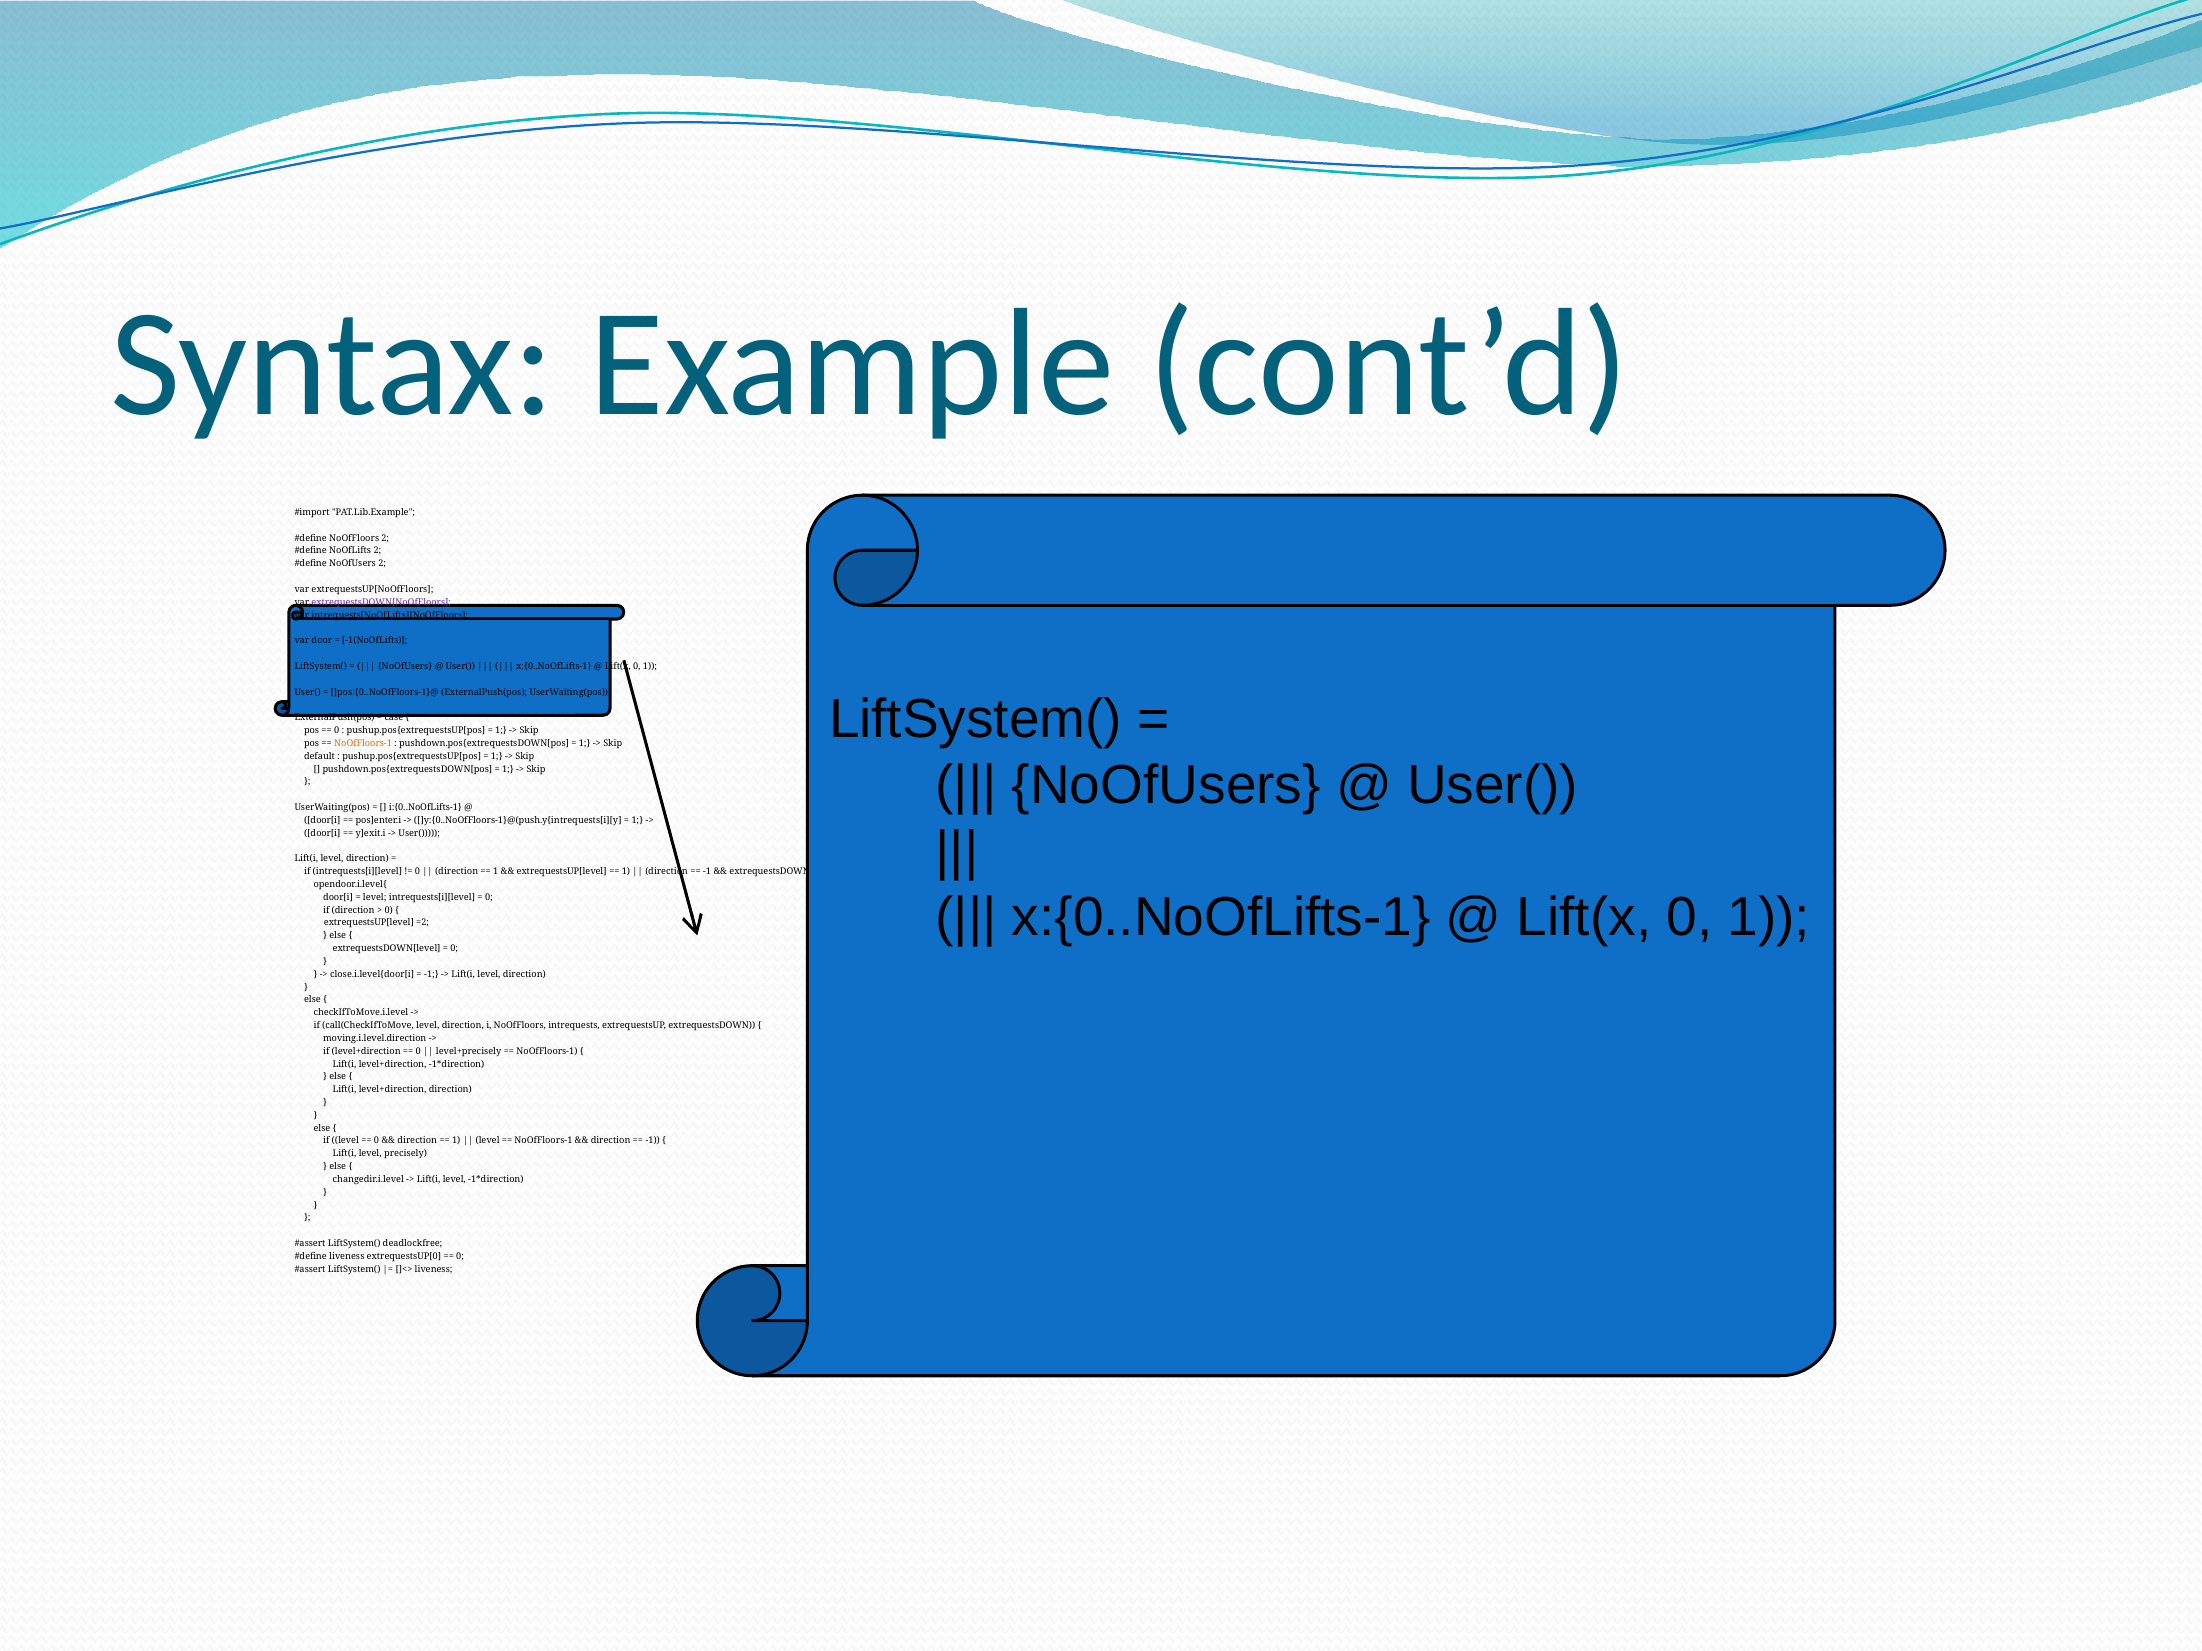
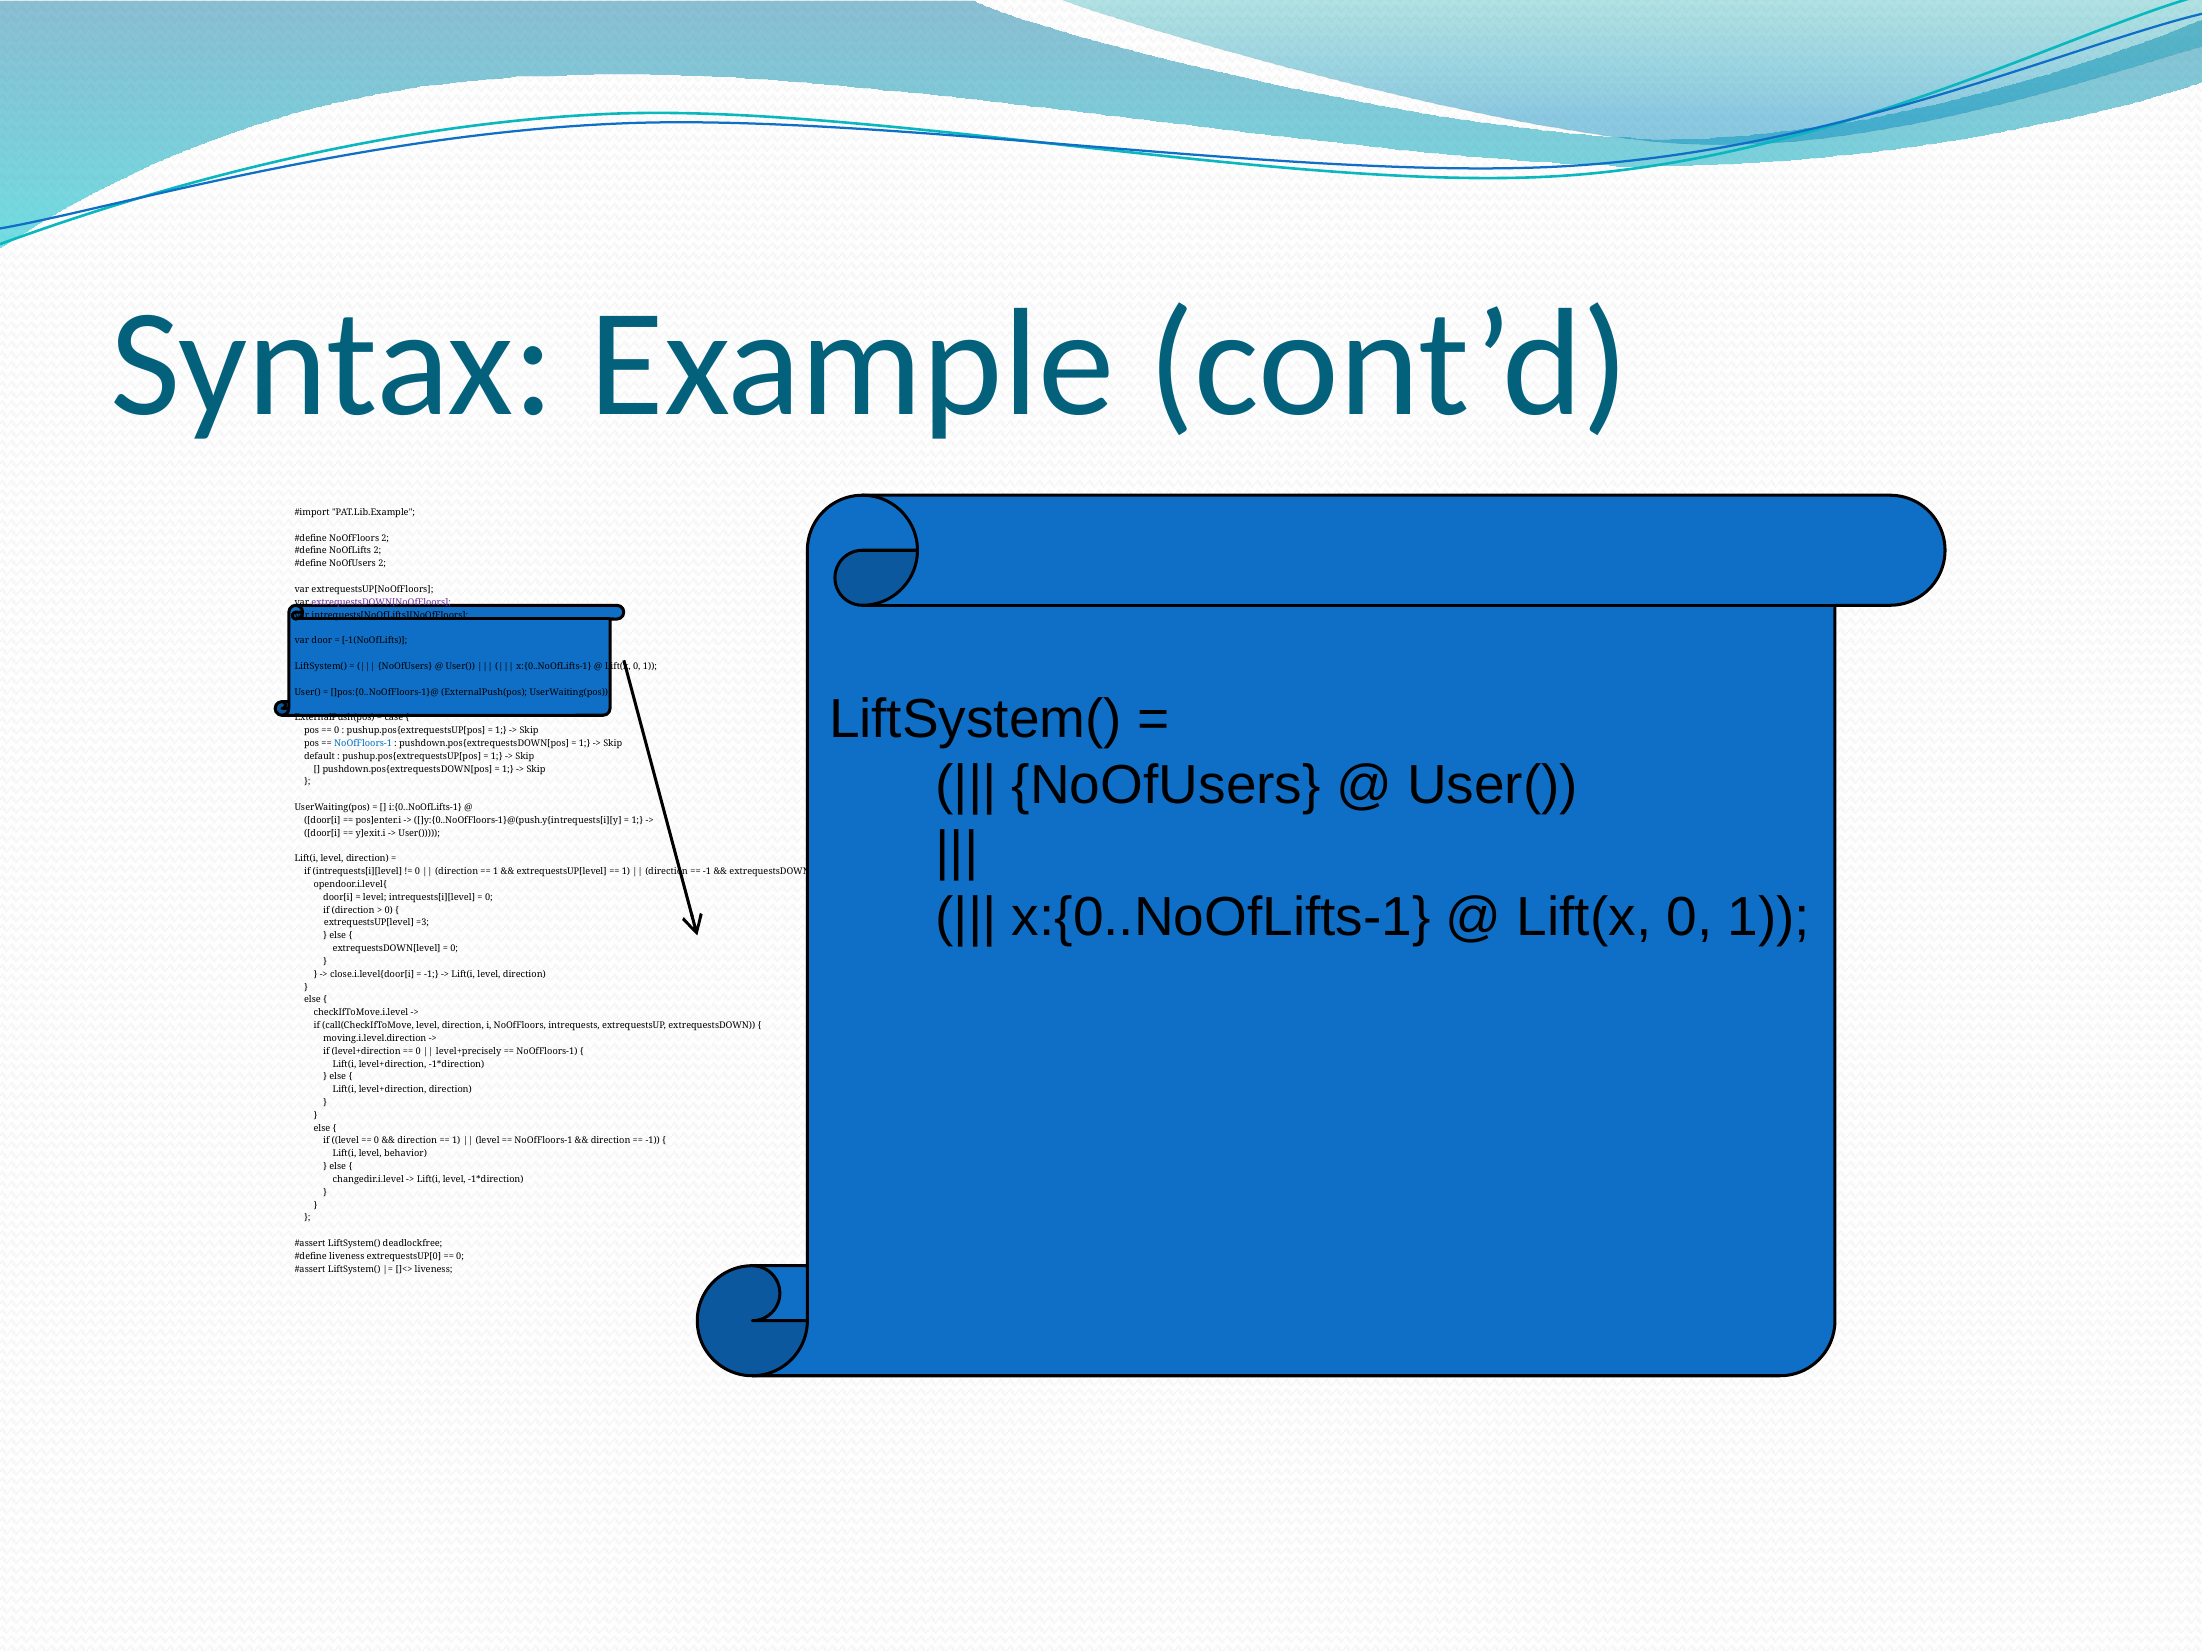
NoOfFloors-1 at (363, 744) colour: orange -> blue
=2: =2 -> =3
precisely: precisely -> behavior
